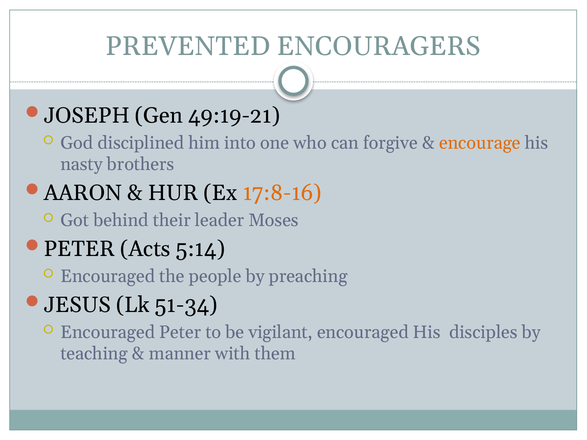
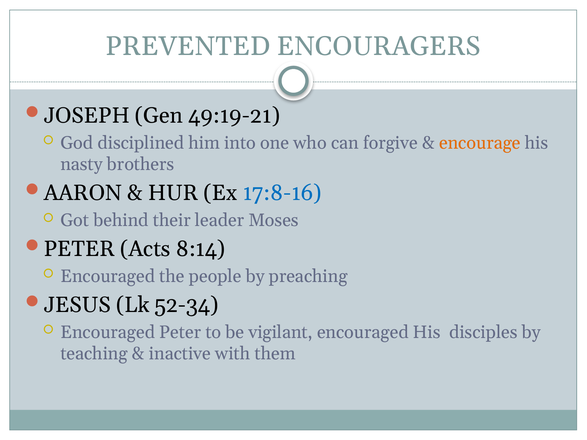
17:8-16 colour: orange -> blue
5:14: 5:14 -> 8:14
51-34: 51-34 -> 52-34
manner: manner -> inactive
